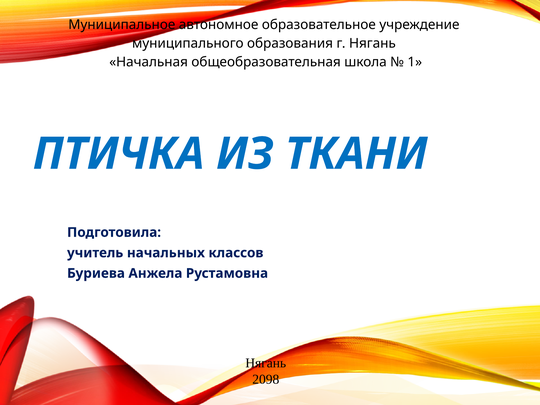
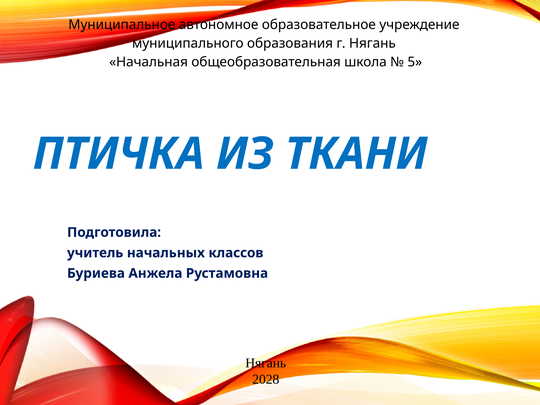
1: 1 -> 5
2098: 2098 -> 2028
